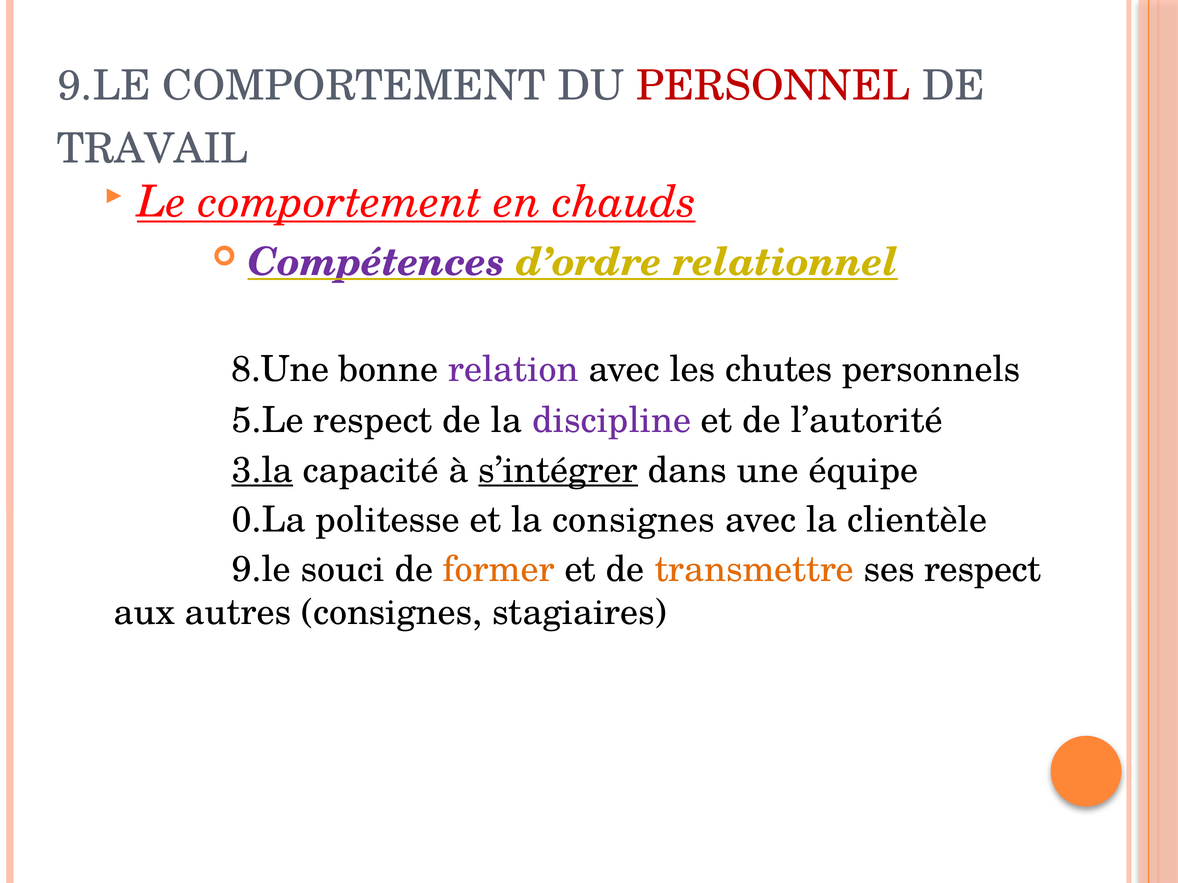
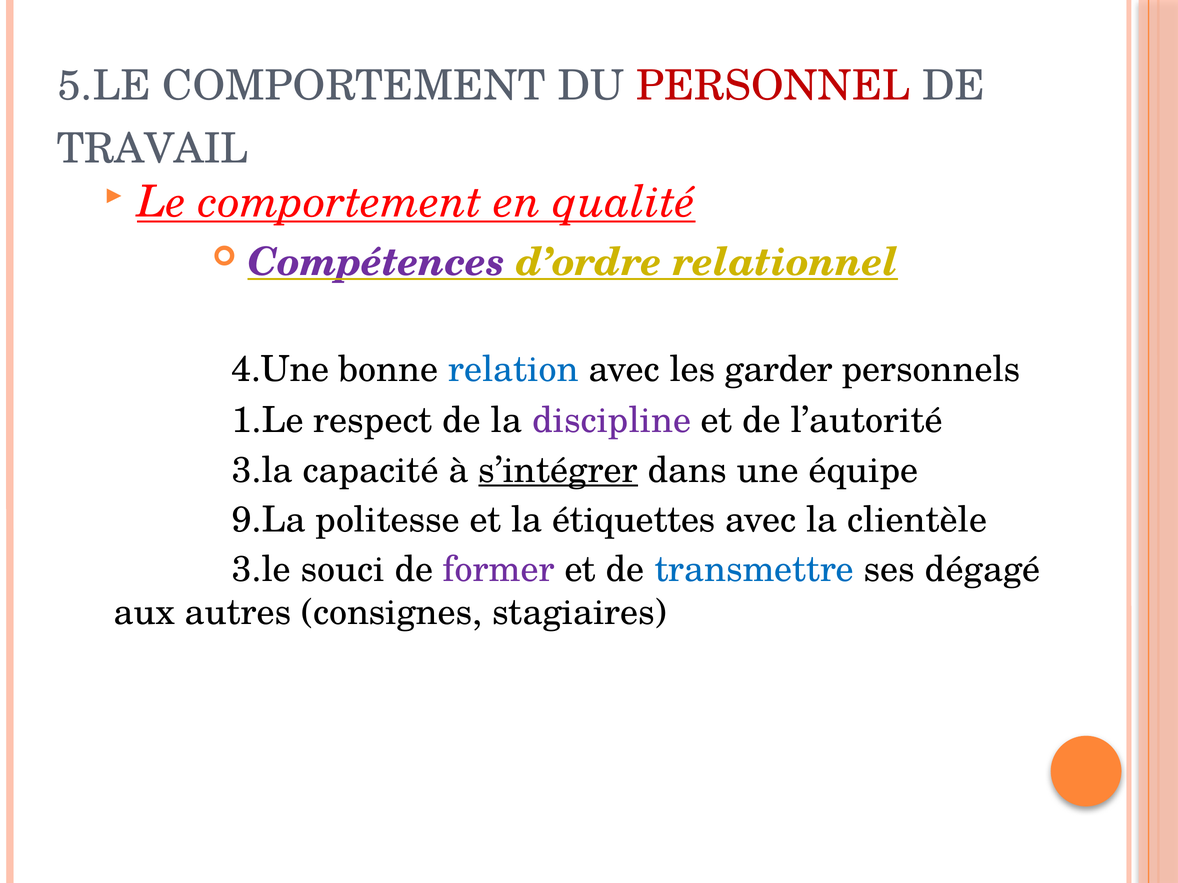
9.LE at (104, 86): 9.LE -> 5.LE
chauds: chauds -> qualité
8.Une: 8.Une -> 4.Une
relation colour: purple -> blue
chutes: chutes -> garder
5.Le: 5.Le -> 1.Le
3.la underline: present -> none
0.La: 0.La -> 9.La
la consignes: consignes -> étiquettes
9.le at (261, 570): 9.le -> 3.le
former colour: orange -> purple
transmettre colour: orange -> blue
ses respect: respect -> dégagé
